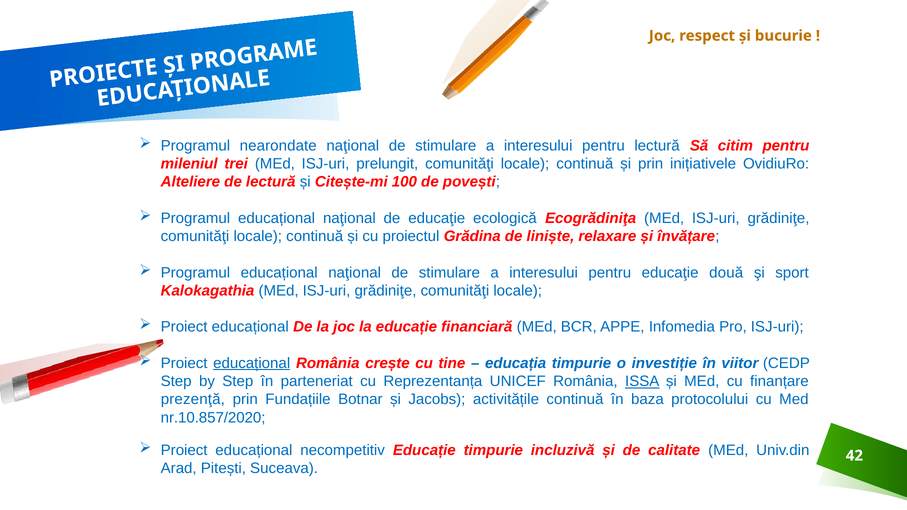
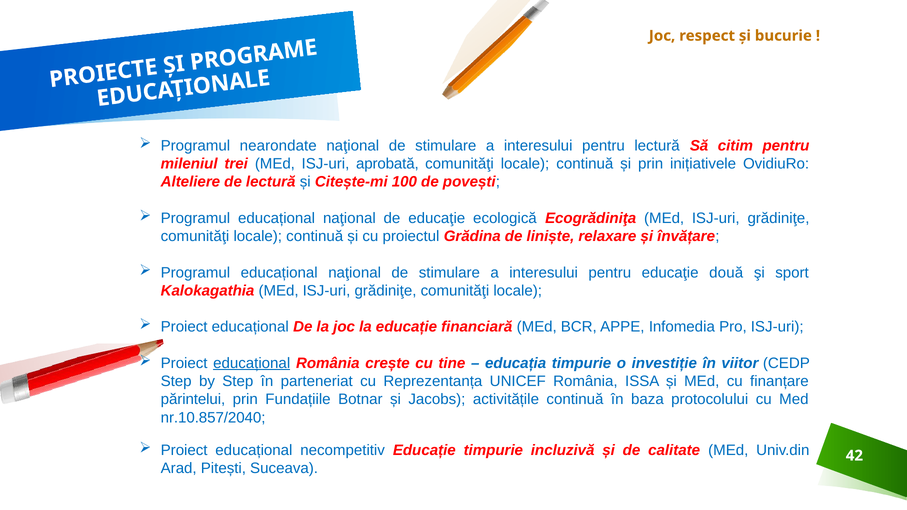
prelungit: prelungit -> aprobată
ISSA underline: present -> none
prezenţă: prezenţă -> părintelui
nr.10.857/2020: nr.10.857/2020 -> nr.10.857/2040
